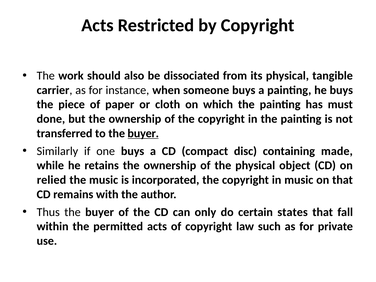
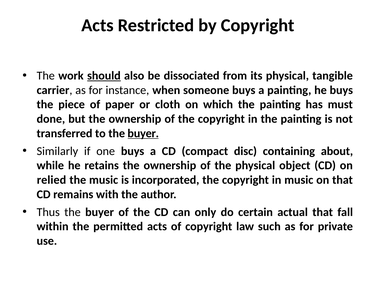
should underline: none -> present
made: made -> about
states: states -> actual
